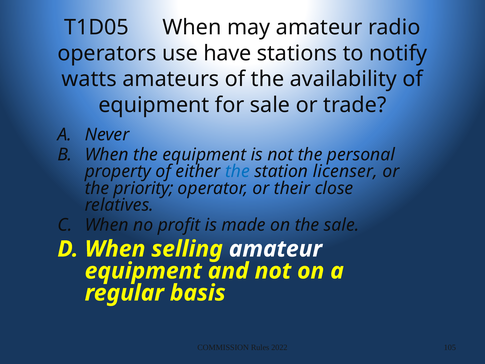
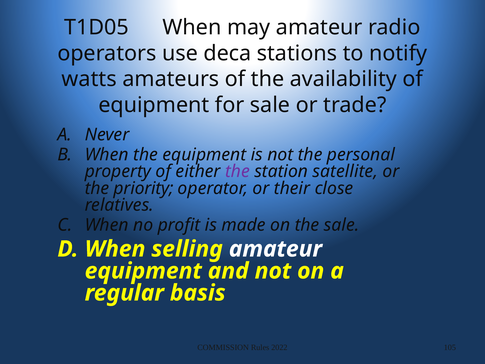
have: have -> deca
the at (237, 171) colour: blue -> purple
licenser: licenser -> satellite
